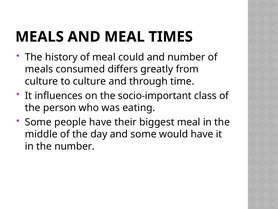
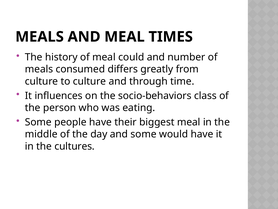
socio-important: socio-important -> socio-behaviors
the number: number -> cultures
